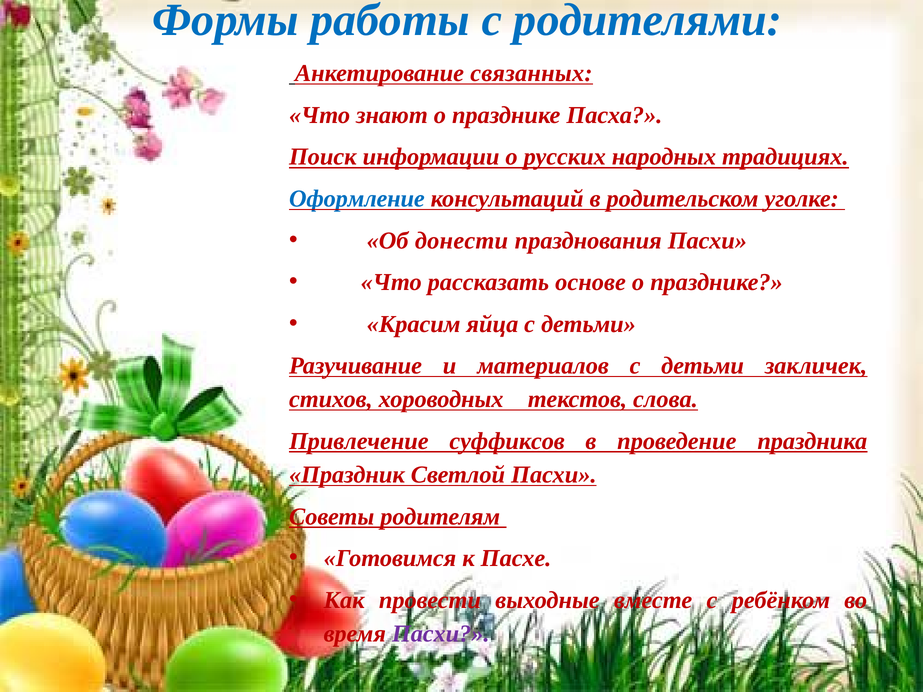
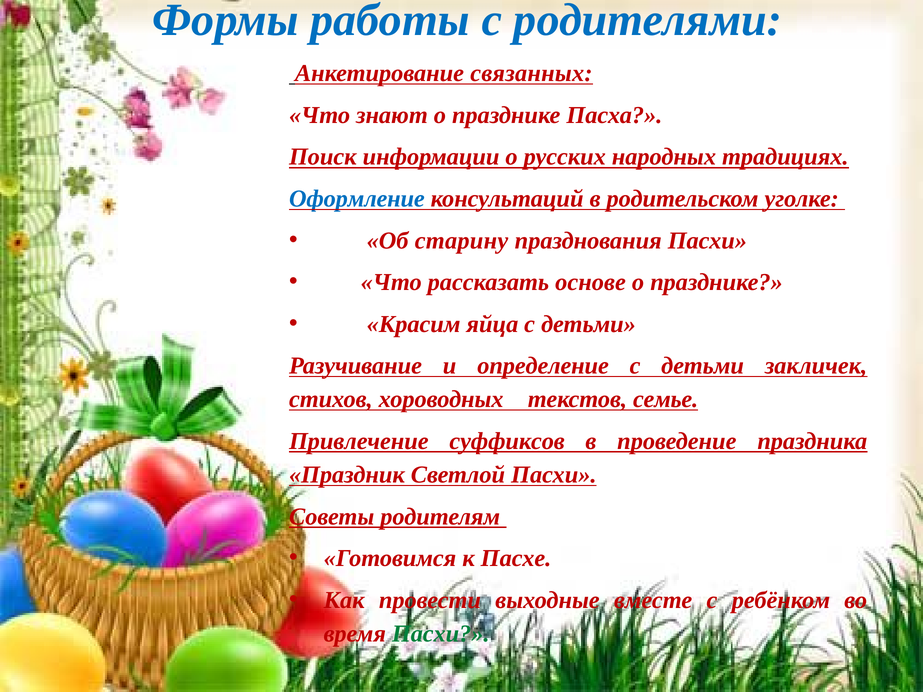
донести: донести -> старину
материалов: материалов -> определение
слова: слова -> семье
Пасхи at (441, 634) colour: purple -> green
